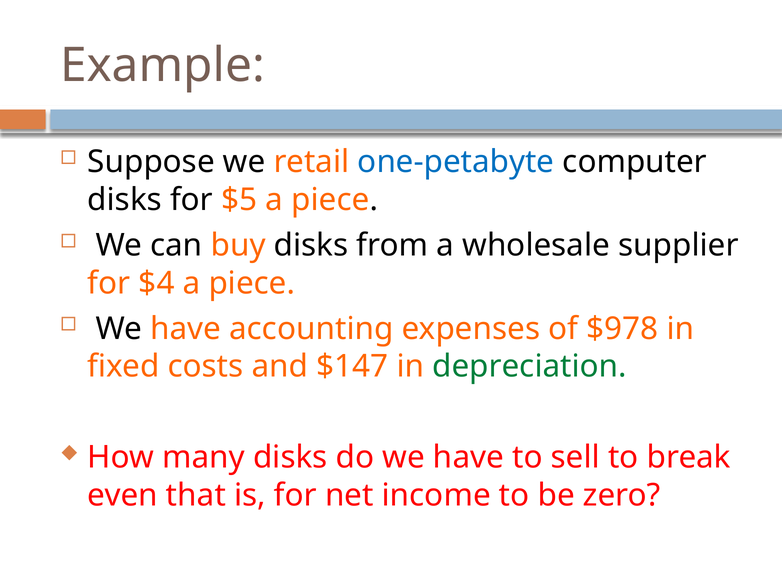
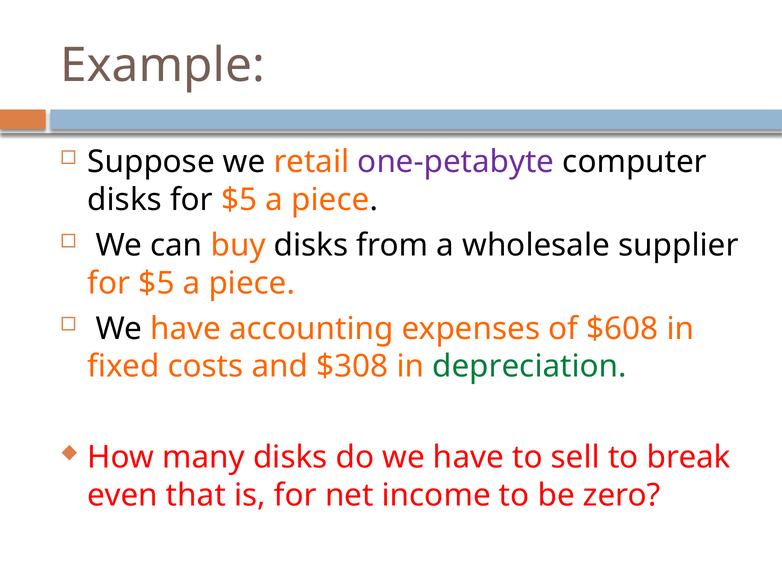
one-petabyte colour: blue -> purple
$4 at (157, 283): $4 -> $5
$978: $978 -> $608
$147: $147 -> $308
